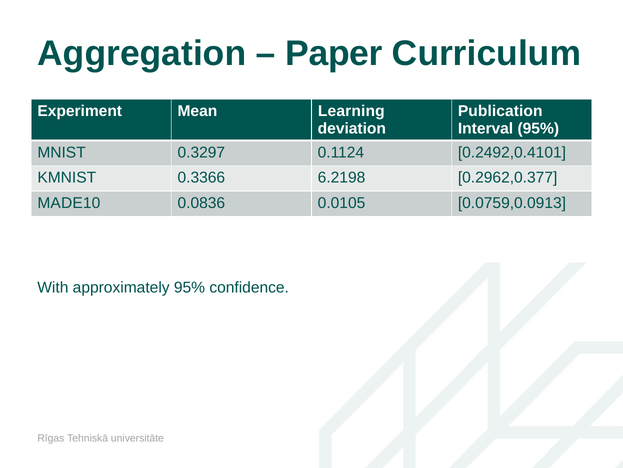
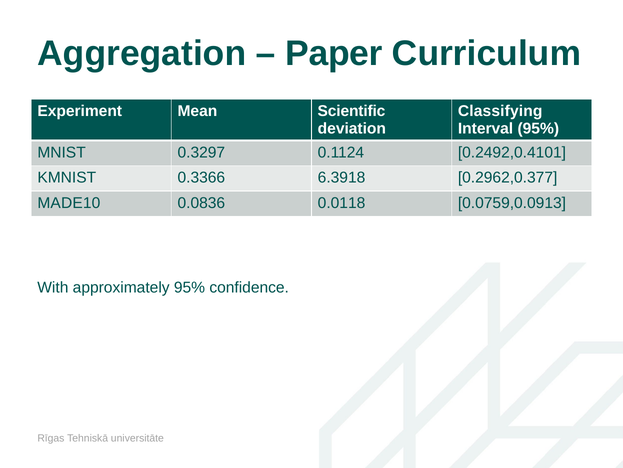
Learning: Learning -> Scientific
Publication: Publication -> Classifying
6.2198: 6.2198 -> 6.3918
0.0105: 0.0105 -> 0.0118
